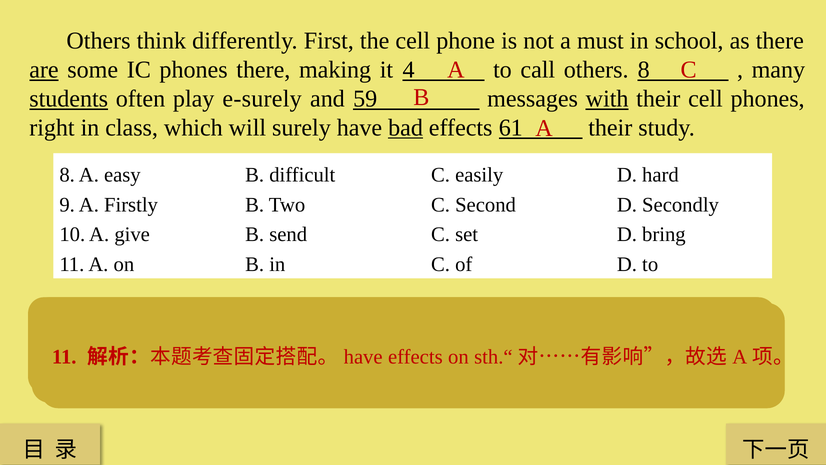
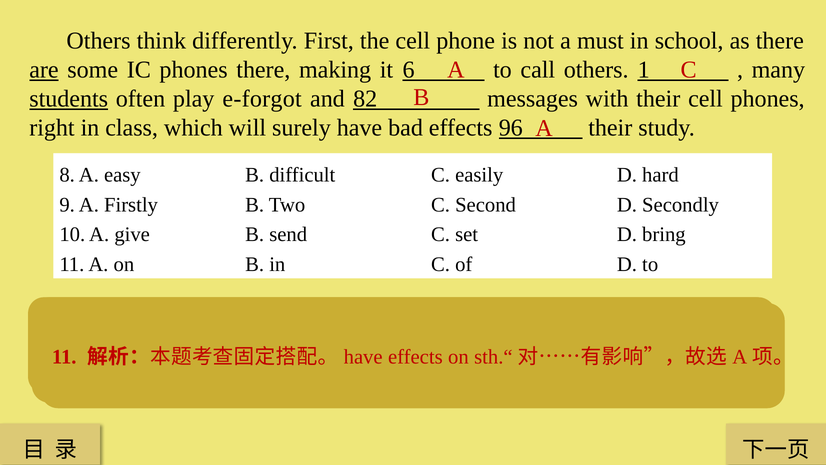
4: 4 -> 6
others 8: 8 -> 1
e-surely: e-surely -> e-forgot
59: 59 -> 82
with underline: present -> none
bad underline: present -> none
61: 61 -> 96
